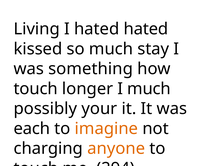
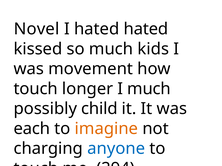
Living: Living -> Novel
stay: stay -> kids
something: something -> movement
your: your -> child
anyone colour: orange -> blue
